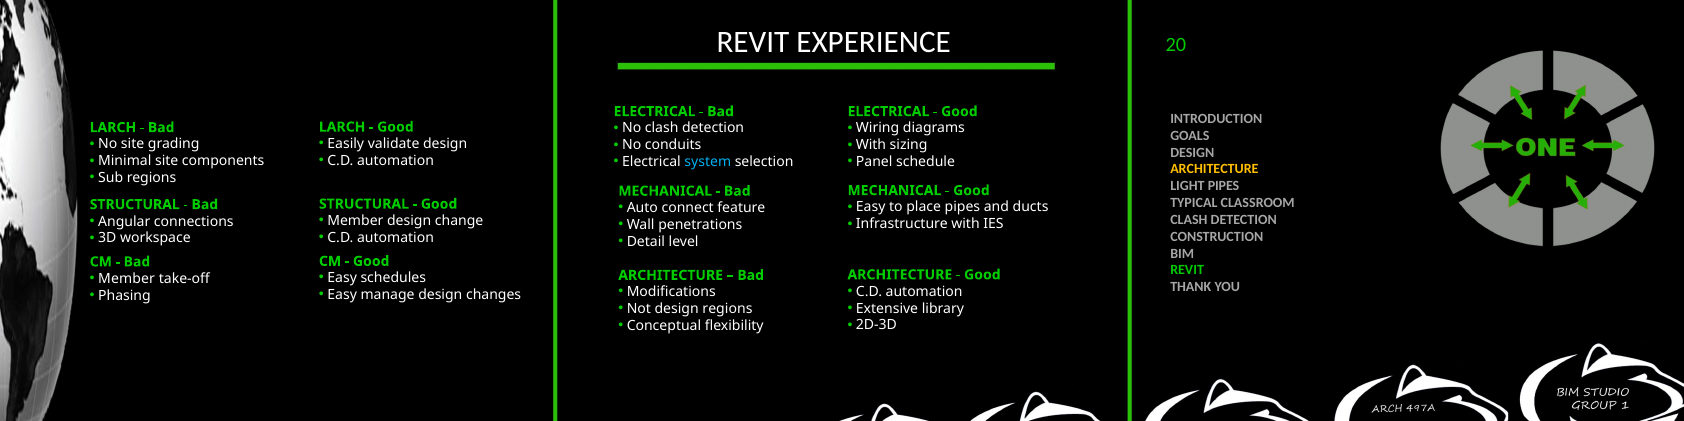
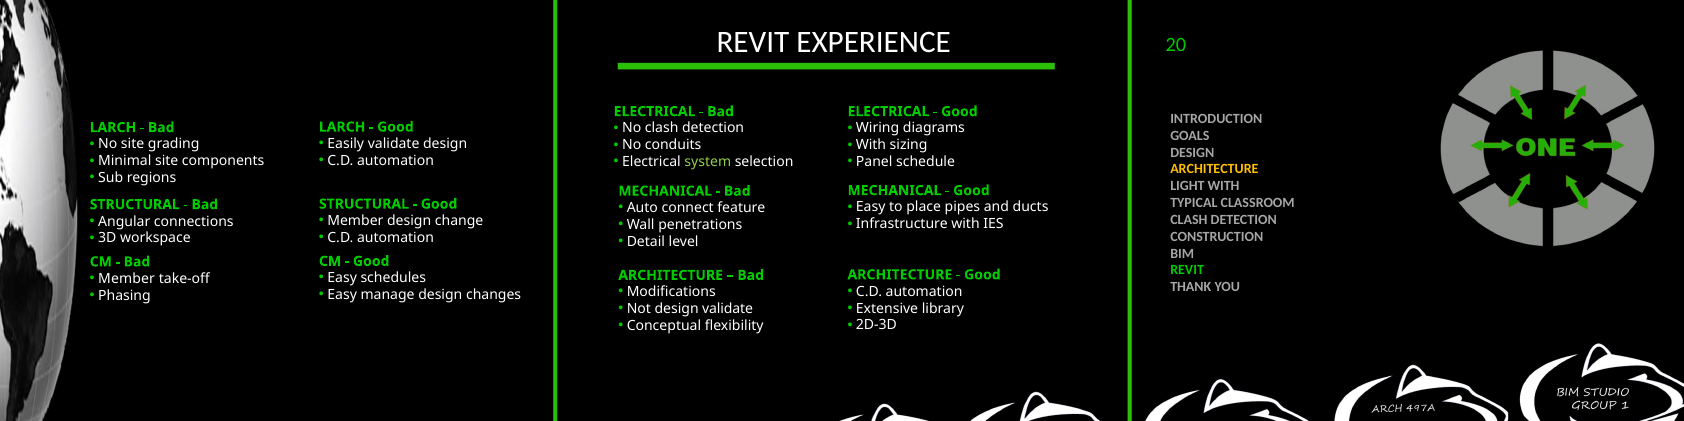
system colour: light blue -> light green
LIGHT PIPES: PIPES -> WITH
design regions: regions -> validate
